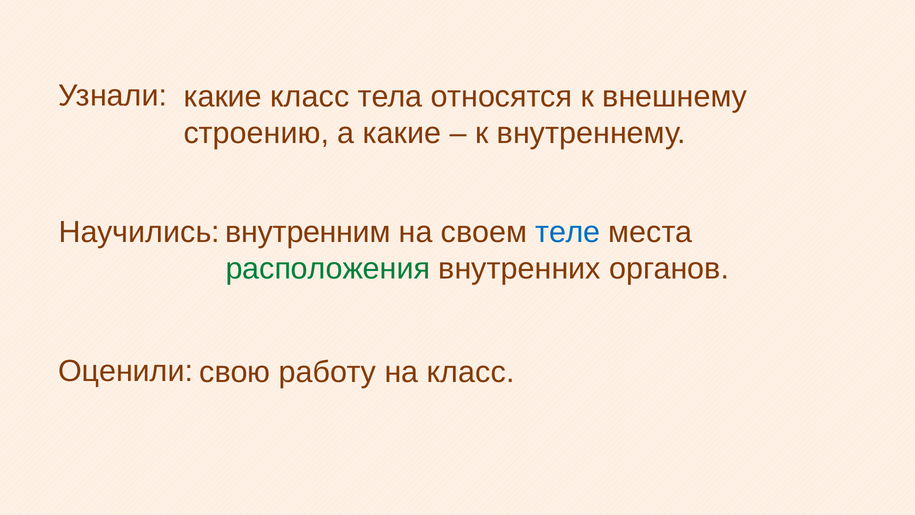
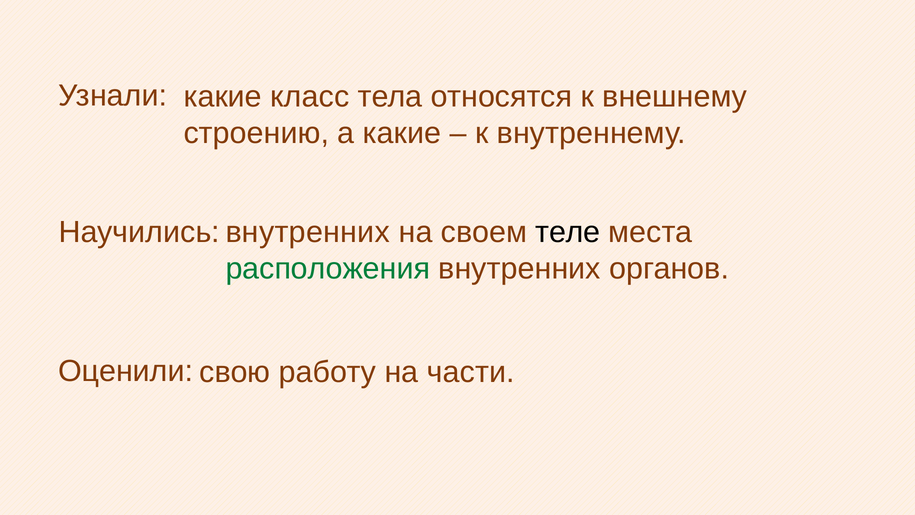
внутренним at (308, 232): внутренним -> внутренних
теле colour: blue -> black
на класс: класс -> части
